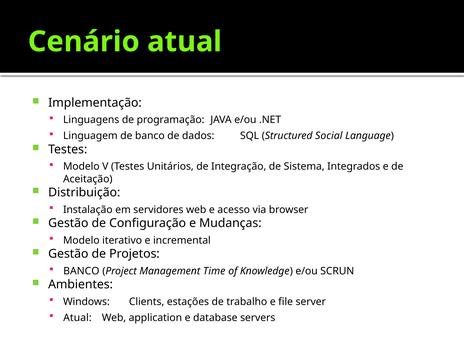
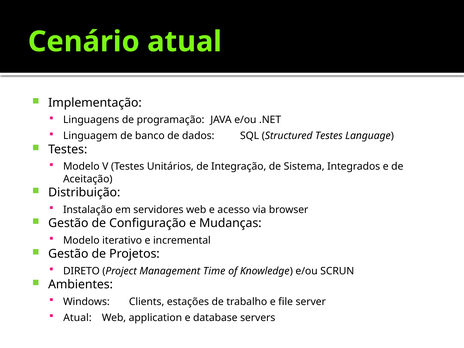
Structured Social: Social -> Testes
BANCO at (81, 271): BANCO -> DIRETO
